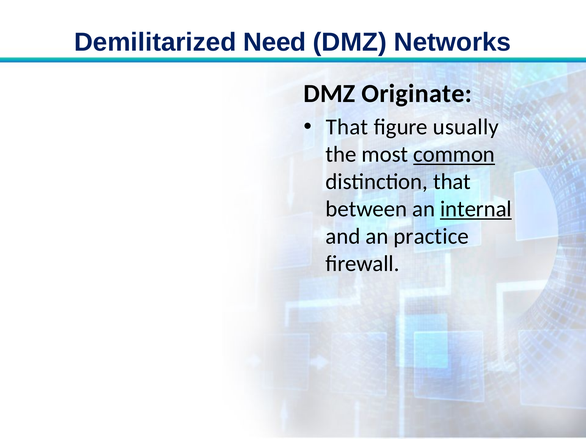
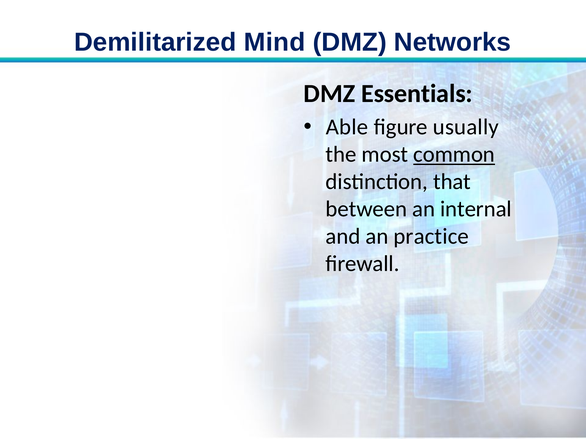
Need: Need -> Mind
Originate: Originate -> Essentials
That at (347, 127): That -> Able
internal underline: present -> none
